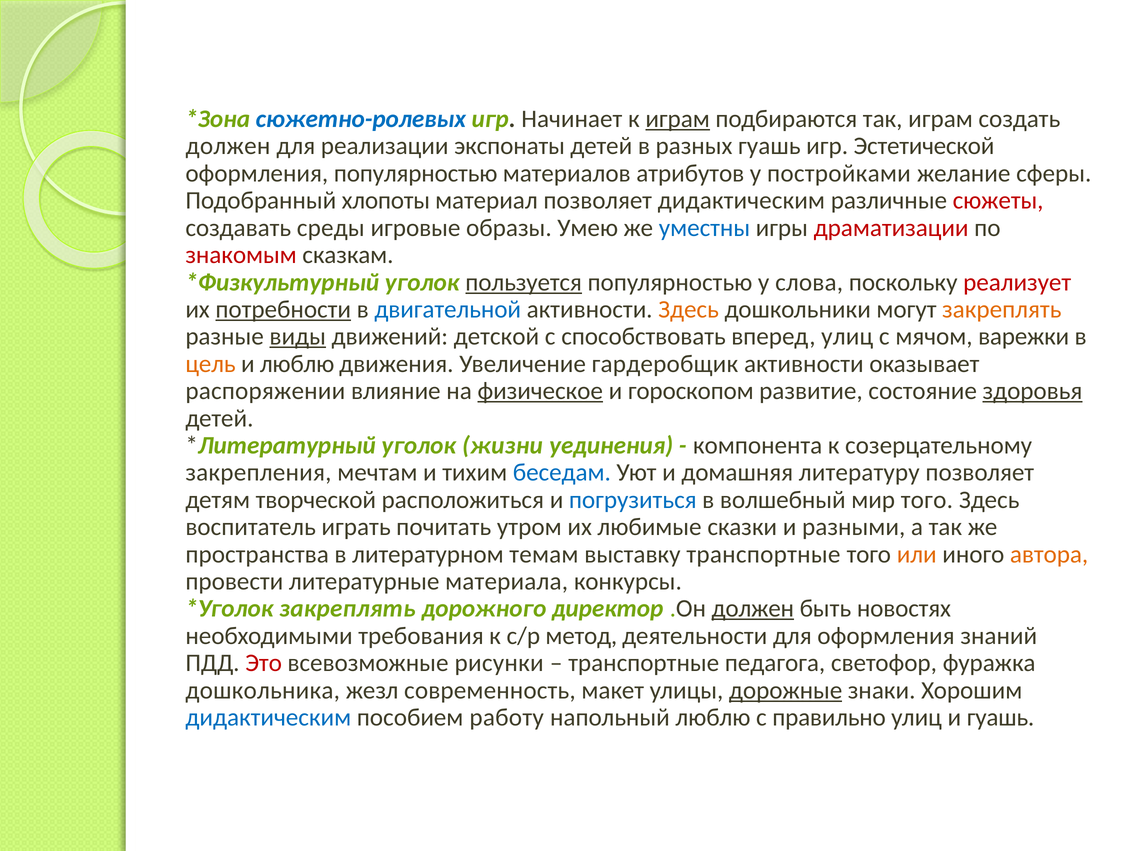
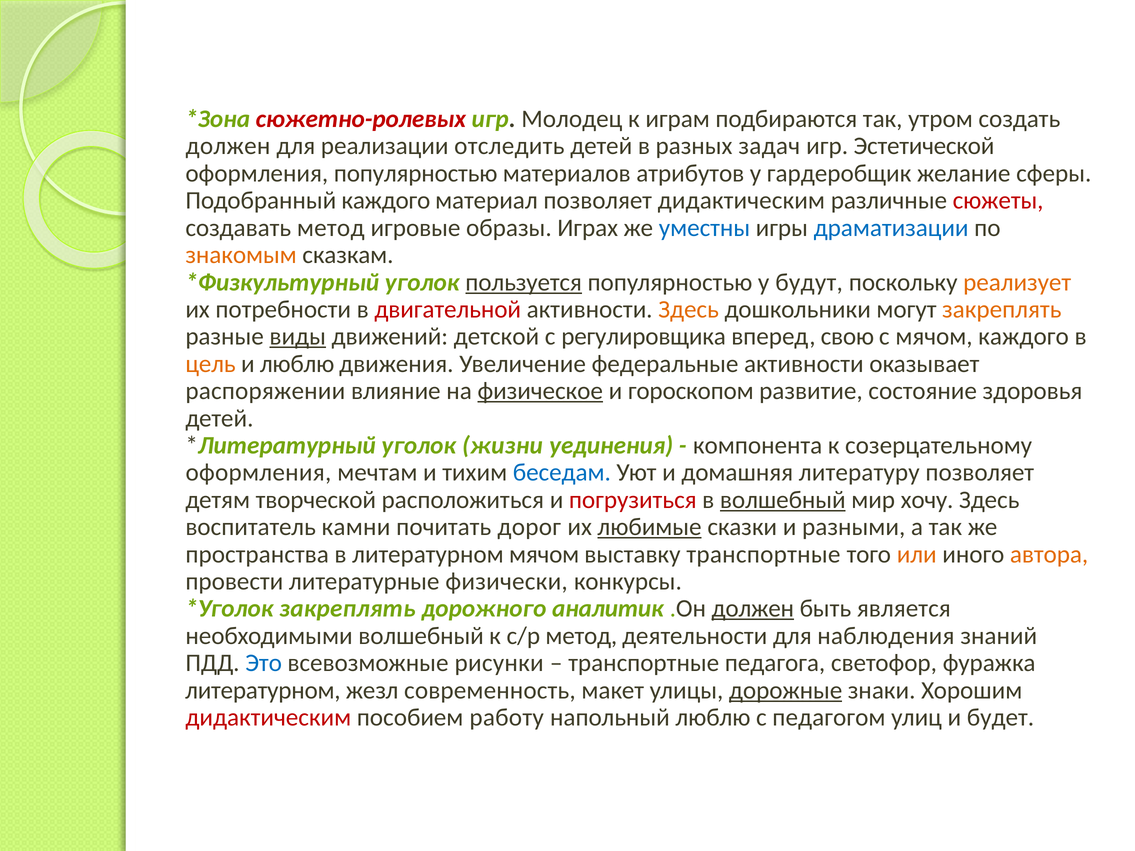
сюжетно-ролевых colour: blue -> red
Начинает: Начинает -> Молодец
играм at (678, 119) underline: present -> none
так играм: играм -> утром
экспонаты: экспонаты -> отследить
разных гуашь: гуашь -> задач
постройками: постройками -> гардеробщик
Подобранный хлопоты: хлопоты -> каждого
создавать среды: среды -> метод
Умею: Умею -> Играх
драматизации colour: red -> blue
знакомым colour: red -> orange
слова: слова -> будут
реализует colour: red -> orange
потребности underline: present -> none
двигательной colour: blue -> red
способствовать: способствовать -> регулировщика
вперед улиц: улиц -> свою
мячом варежки: варежки -> каждого
гардеробщик: гардеробщик -> федеральные
здоровья underline: present -> none
закрепления at (258, 473): закрепления -> оформления
погрузиться colour: blue -> red
волшебный at (783, 500) underline: none -> present
мир того: того -> хочу
играть: играть -> камни
утром: утром -> дорог
любимые underline: none -> present
литературном темам: темам -> мячом
материала: материала -> физически
директор: директор -> аналитик
новостях: новостях -> является
необходимыми требования: требования -> волшебный
для оформления: оформления -> наблюдения
Это colour: red -> blue
дошкольника at (263, 690): дошкольника -> литературном
дидактическим at (268, 718) colour: blue -> red
правильно: правильно -> педагогом
и гуашь: гуашь -> будет
